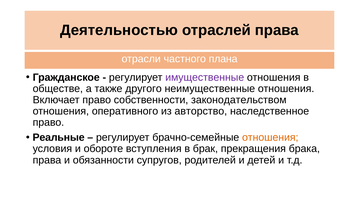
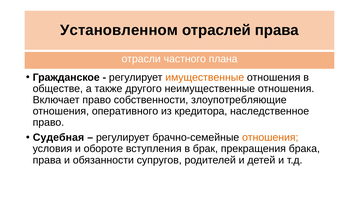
Деятельностью: Деятельностью -> Установленном
имущественные colour: purple -> orange
законодательством: законодательством -> злоупотребляющие
авторство: авторство -> кредитора
Реальные: Реальные -> Судебная
